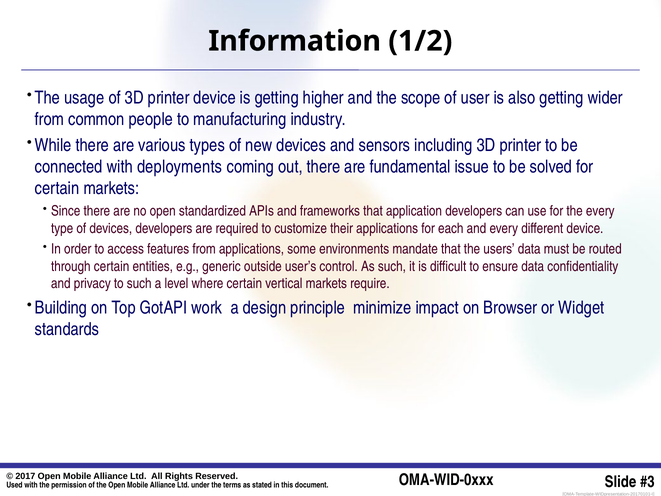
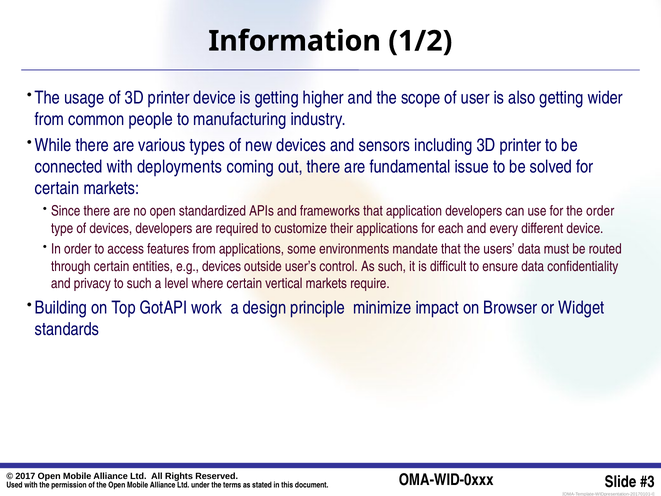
the every: every -> order
e.g generic: generic -> devices
